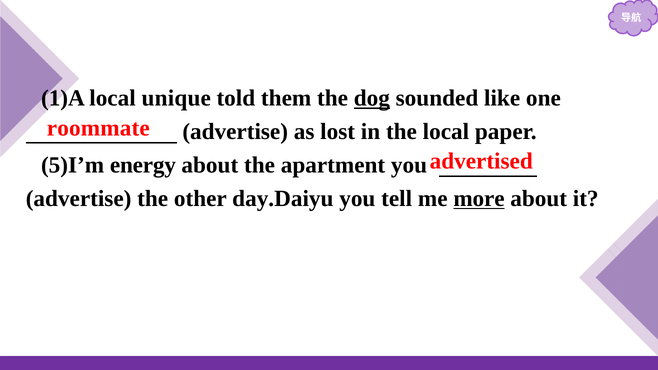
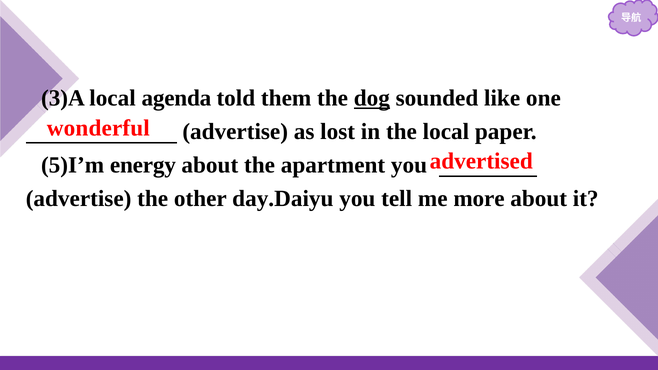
1)A: 1)A -> 3)A
unique: unique -> agenda
roommate: roommate -> wonderful
more underline: present -> none
